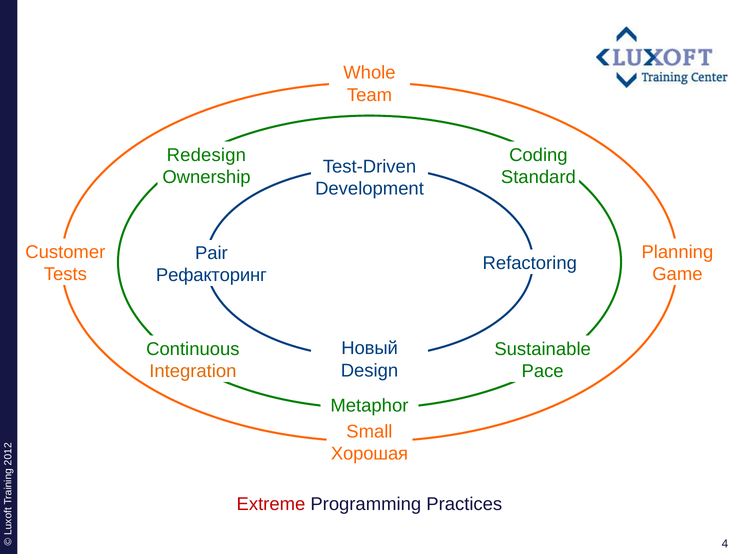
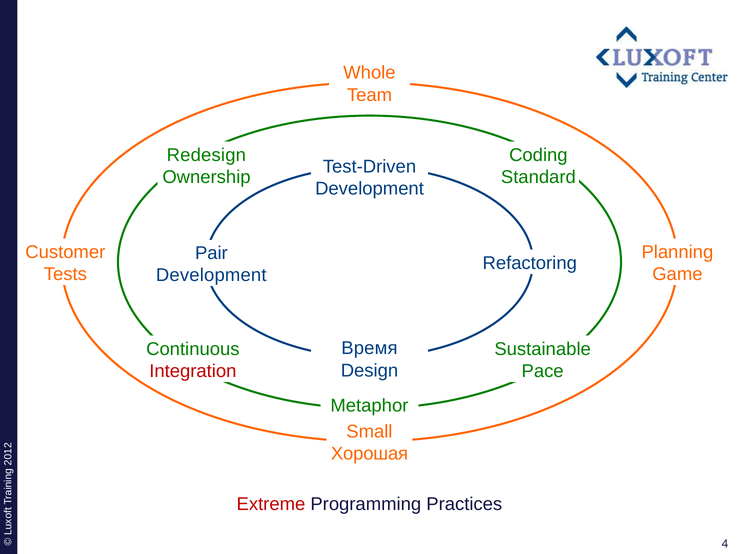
Рефакторинг at (211, 275): Рефакторинг -> Development
Новый: Новый -> Время
Integration colour: orange -> red
